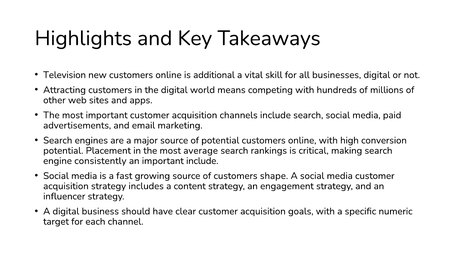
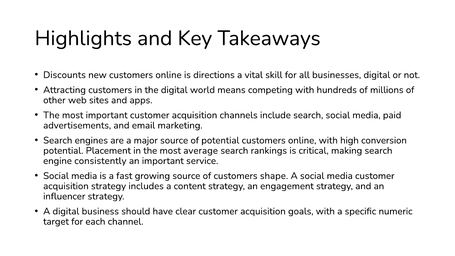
Television: Television -> Discounts
additional: additional -> directions
important include: include -> service
